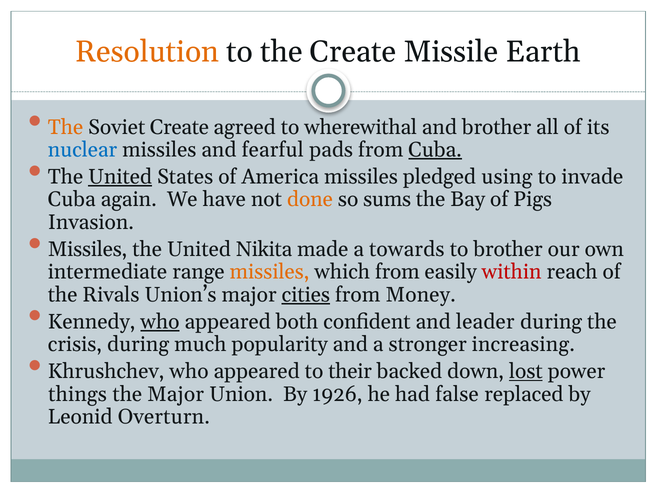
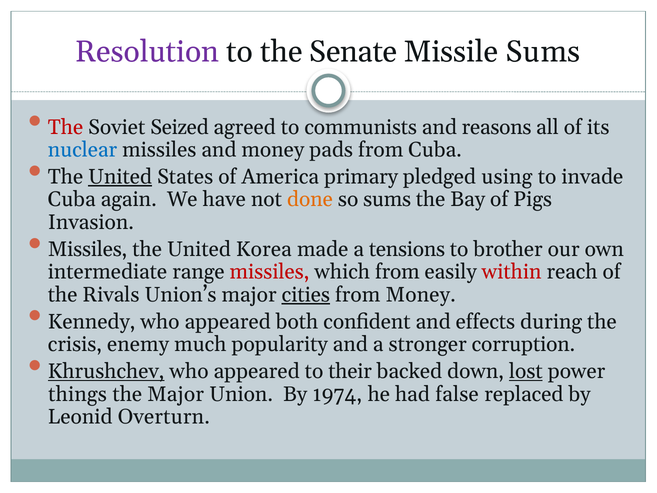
Resolution colour: orange -> purple
the Create: Create -> Senate
Missile Earth: Earth -> Sums
The at (65, 127) colour: orange -> red
Soviet Create: Create -> Seized
wherewithal: wherewithal -> communists
and brother: brother -> reasons
and fearful: fearful -> money
Cuba at (435, 150) underline: present -> none
America missiles: missiles -> primary
Nikita: Nikita -> Korea
towards: towards -> tensions
missiles at (270, 272) colour: orange -> red
who at (160, 322) underline: present -> none
leader: leader -> effects
crisis during: during -> enemy
increasing: increasing -> corruption
Khrushchev underline: none -> present
1926: 1926 -> 1974
